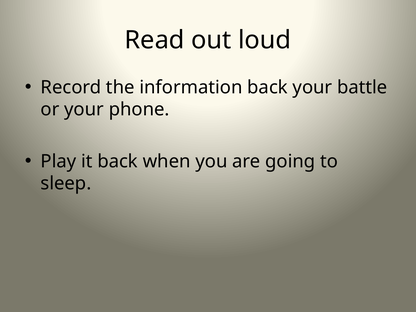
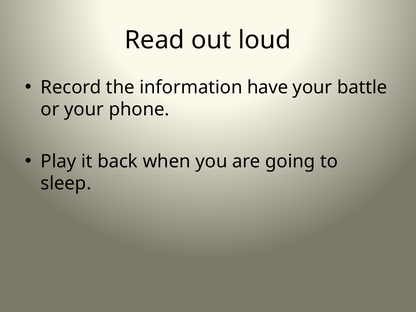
information back: back -> have
